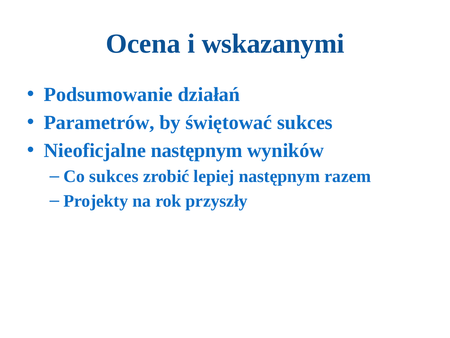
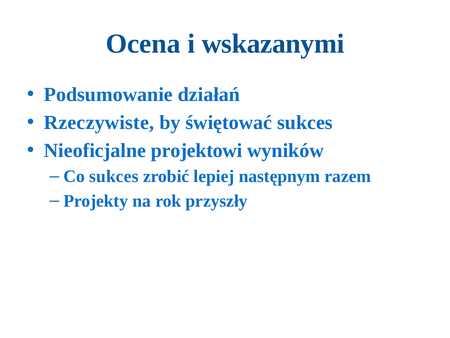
Parametrów: Parametrów -> Rzeczywiste
Nieoficjalne następnym: następnym -> projektowi
